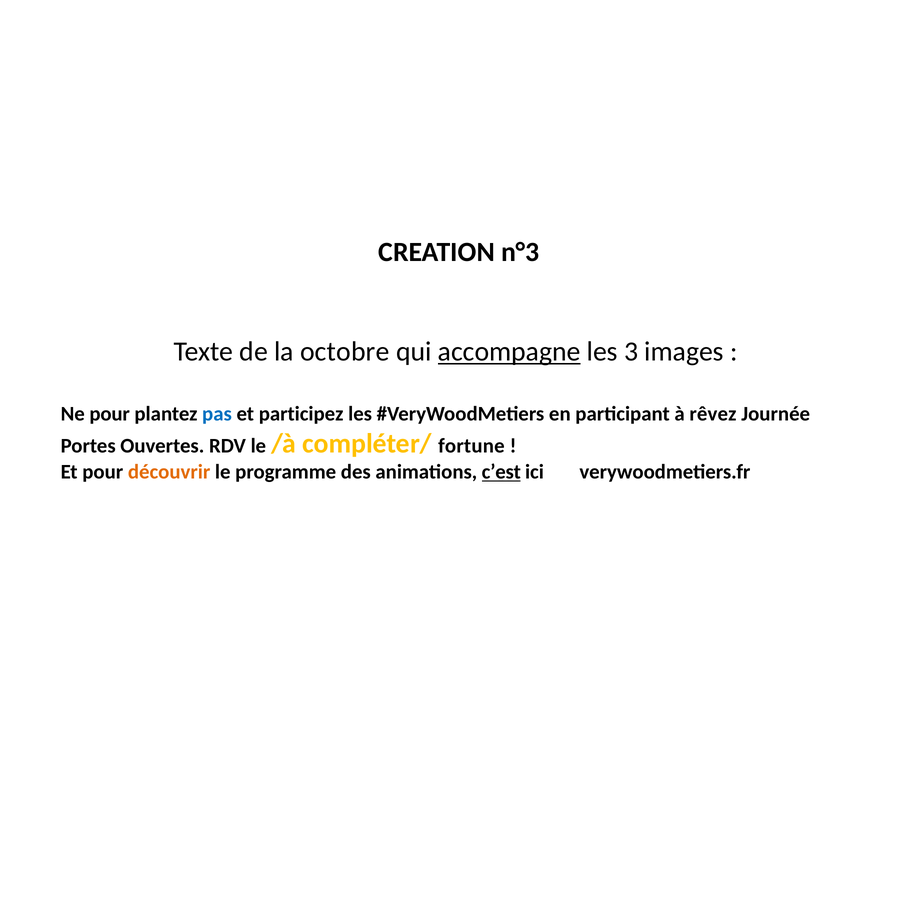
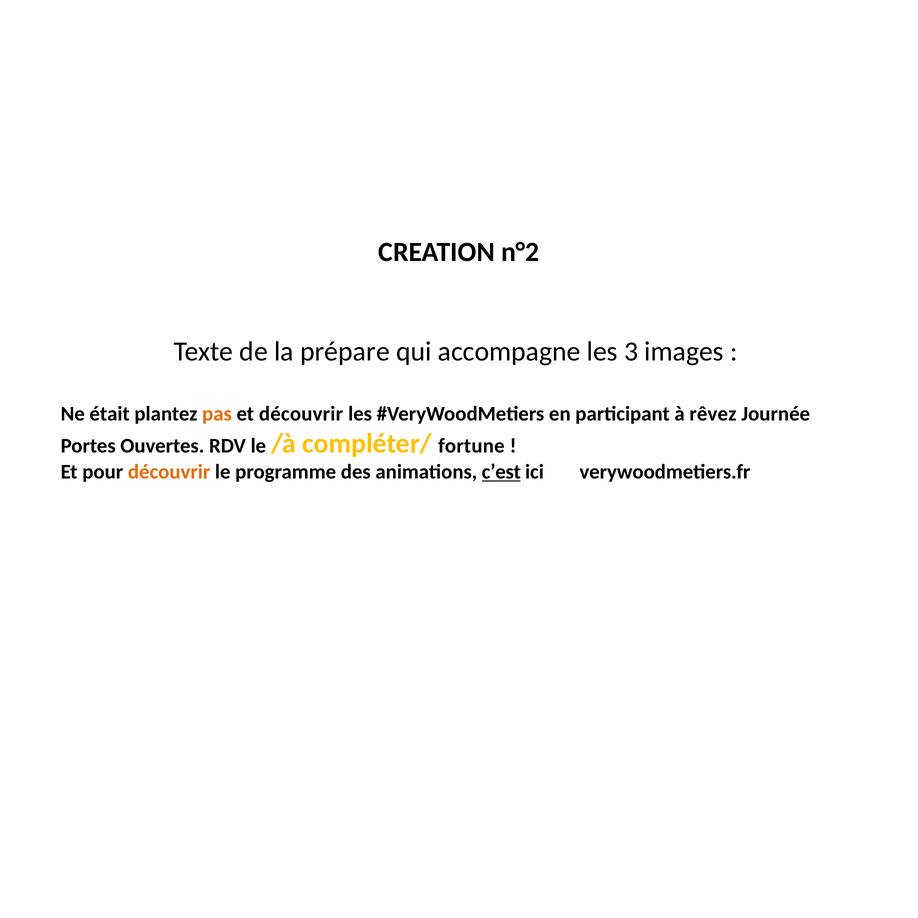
n°3: n°3 -> n°2
octobre: octobre -> prépare
accompagne underline: present -> none
Ne pour: pour -> était
pas colour: blue -> orange
et participez: participez -> découvrir
